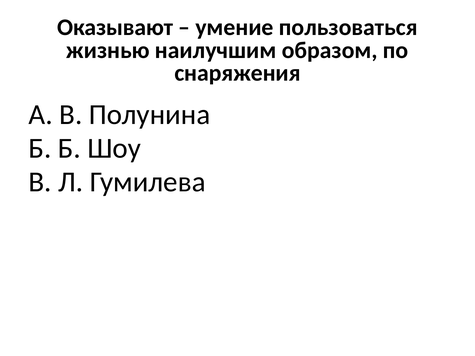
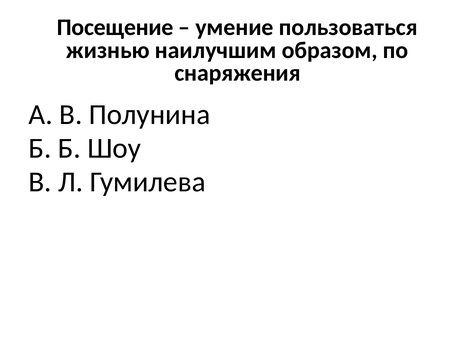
Оказывают: Оказывают -> Посещение
